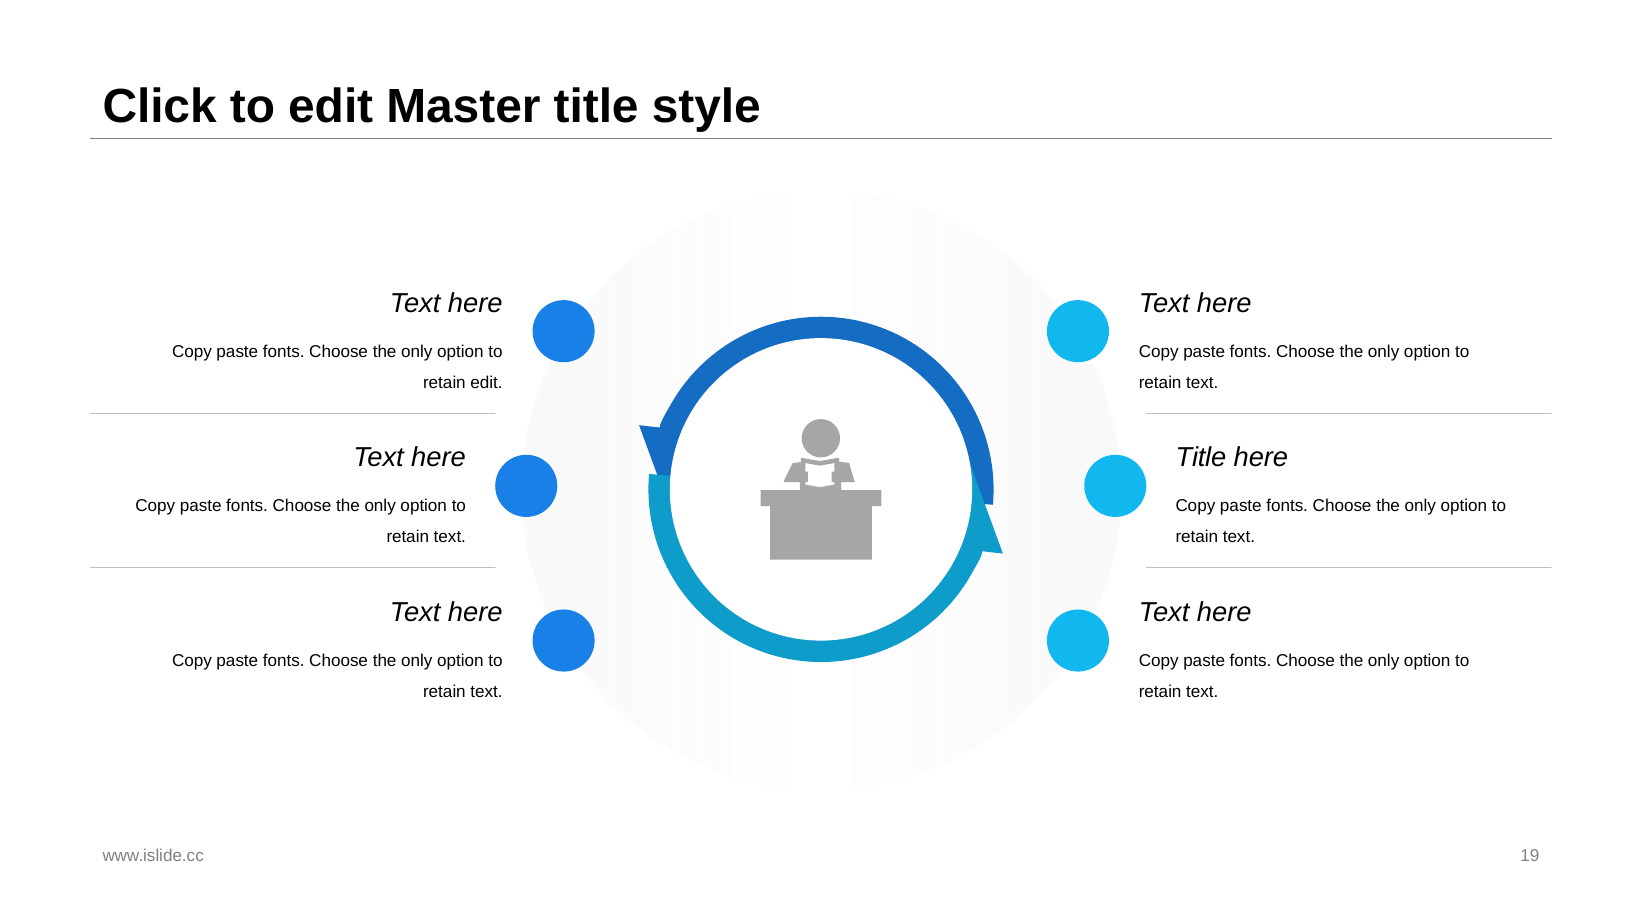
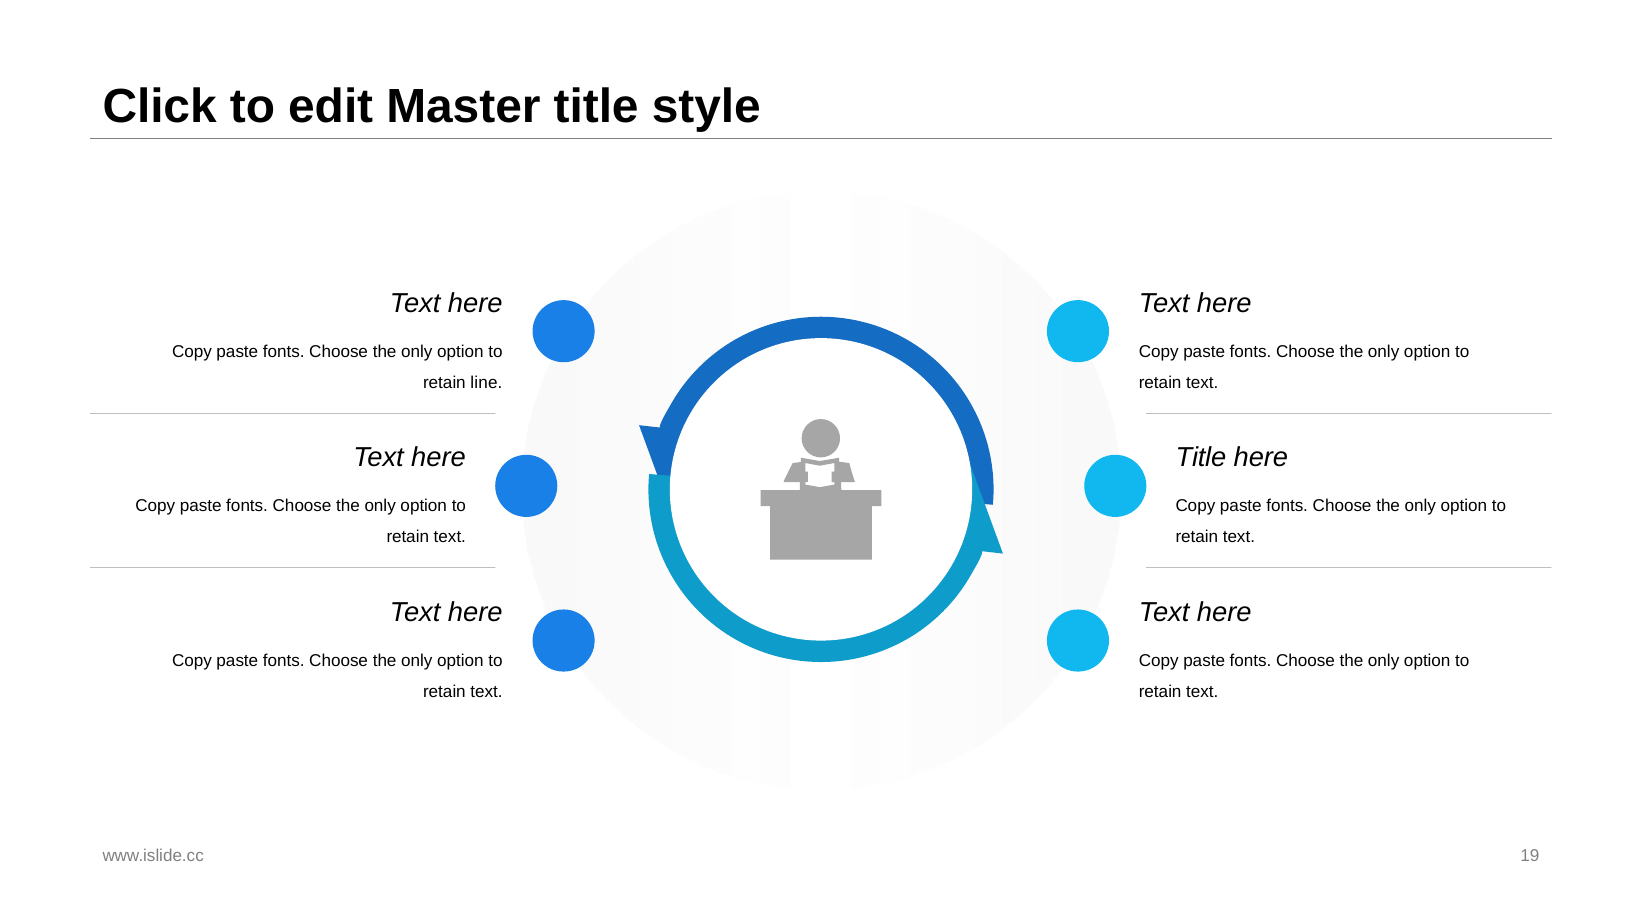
retain edit: edit -> line
